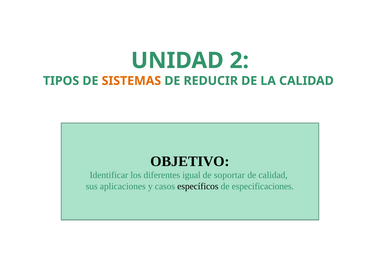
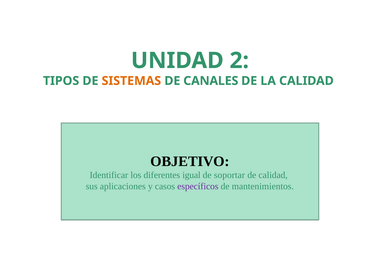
REDUCIR: REDUCIR -> CANALES
específicos colour: black -> purple
especificaciones: especificaciones -> mantenimientos
